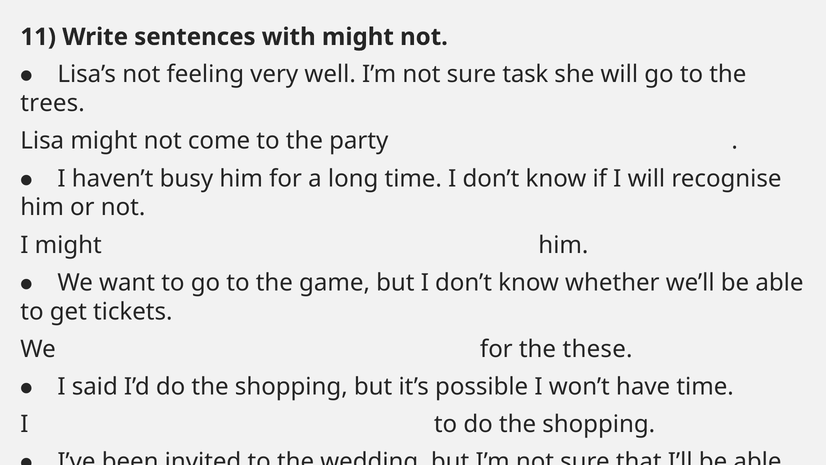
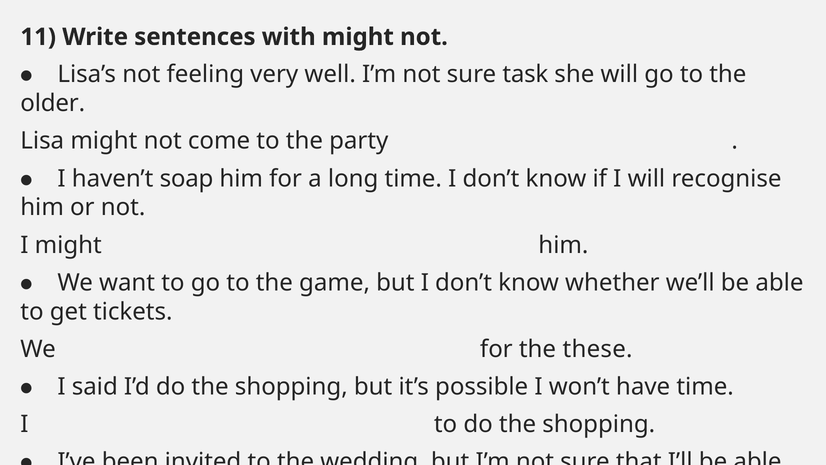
trees: trees -> older
busy: busy -> soap
